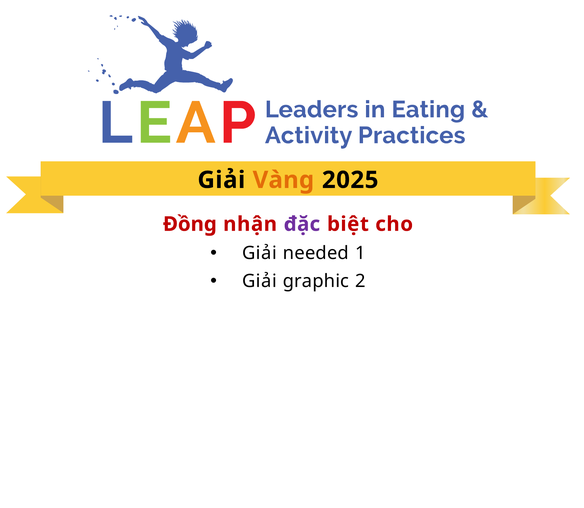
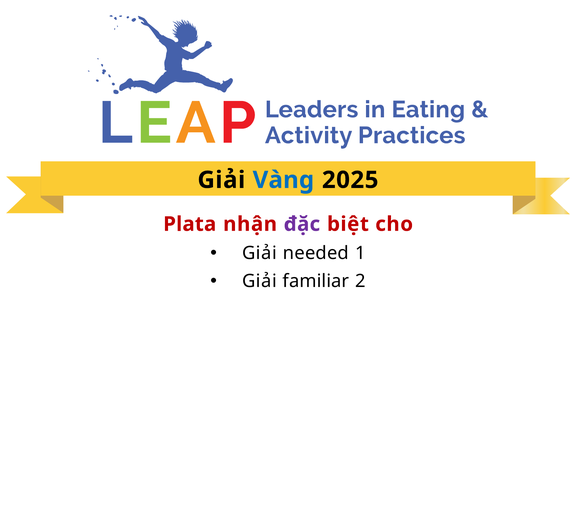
Vàng colour: orange -> blue
Đồng: Đồng -> Plata
graphic: graphic -> familiar
